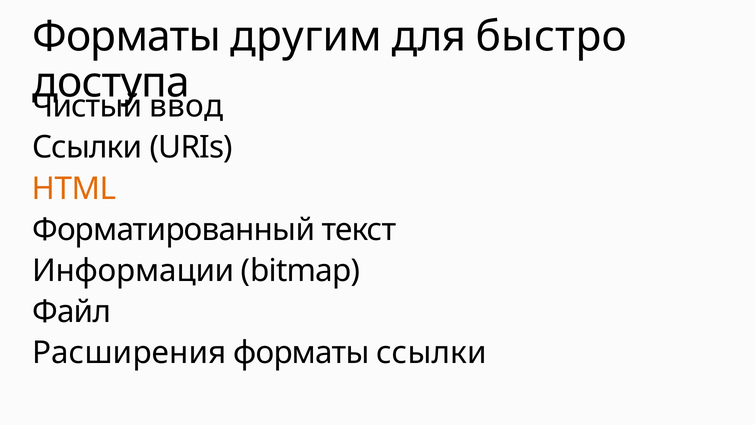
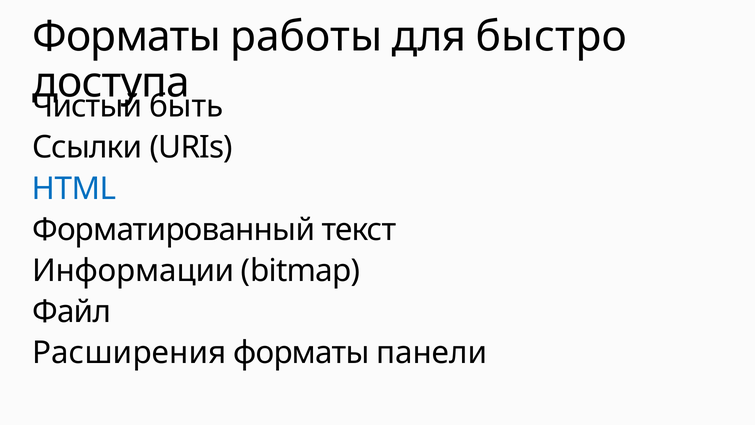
другим: другим -> работы
ввод: ввод -> быть
HTML colour: orange -> blue
форматы ссылки: ссылки -> панели
